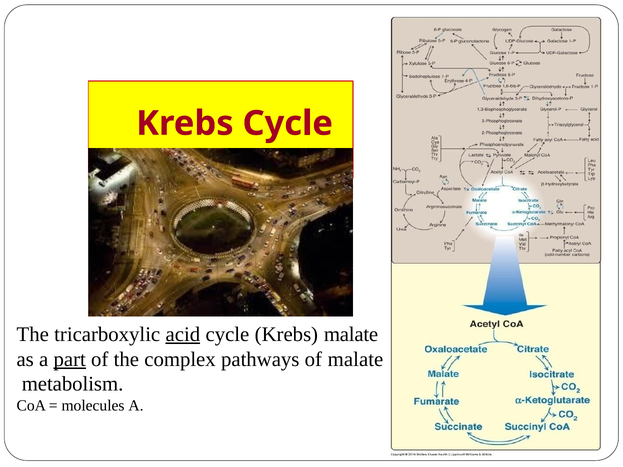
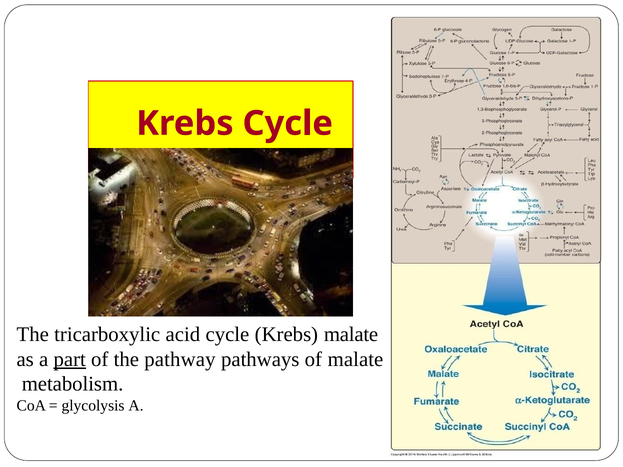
acid underline: present -> none
complex: complex -> pathway
molecules: molecules -> glycolysis
